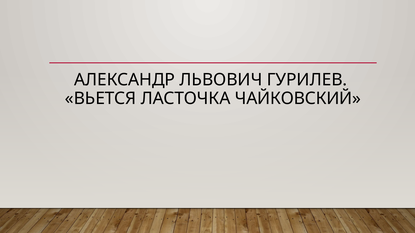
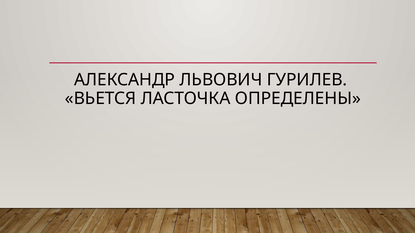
ЧАЙКОВСКИЙ: ЧАЙКОВСКИЙ -> ОПРЕДЕЛЕНЫ
